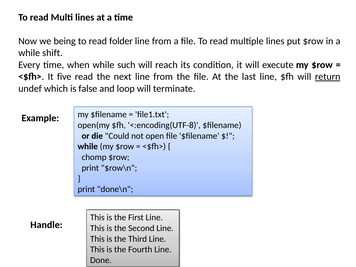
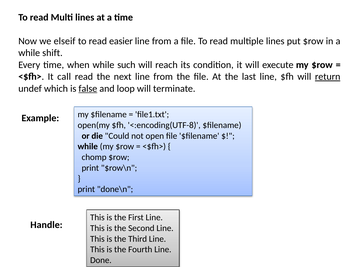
being: being -> elseif
folder: folder -> easier
five: five -> call
false underline: none -> present
